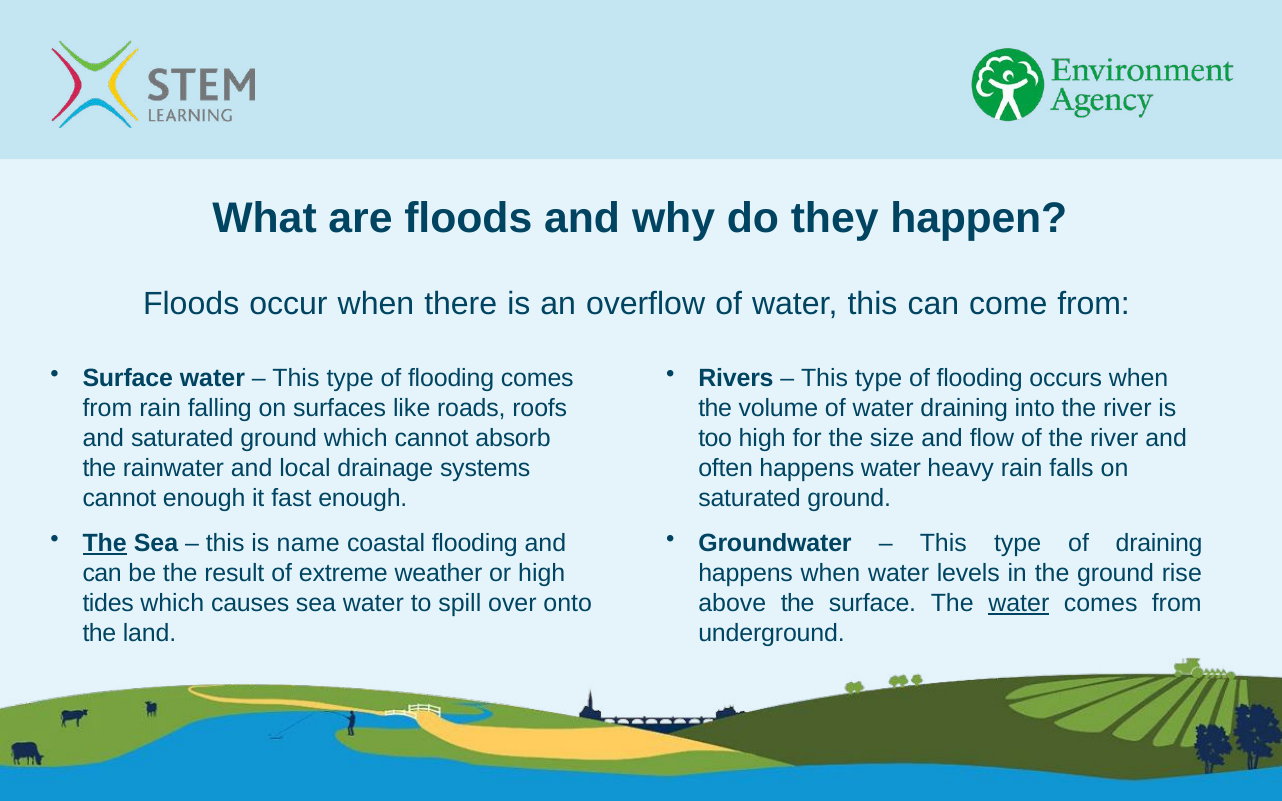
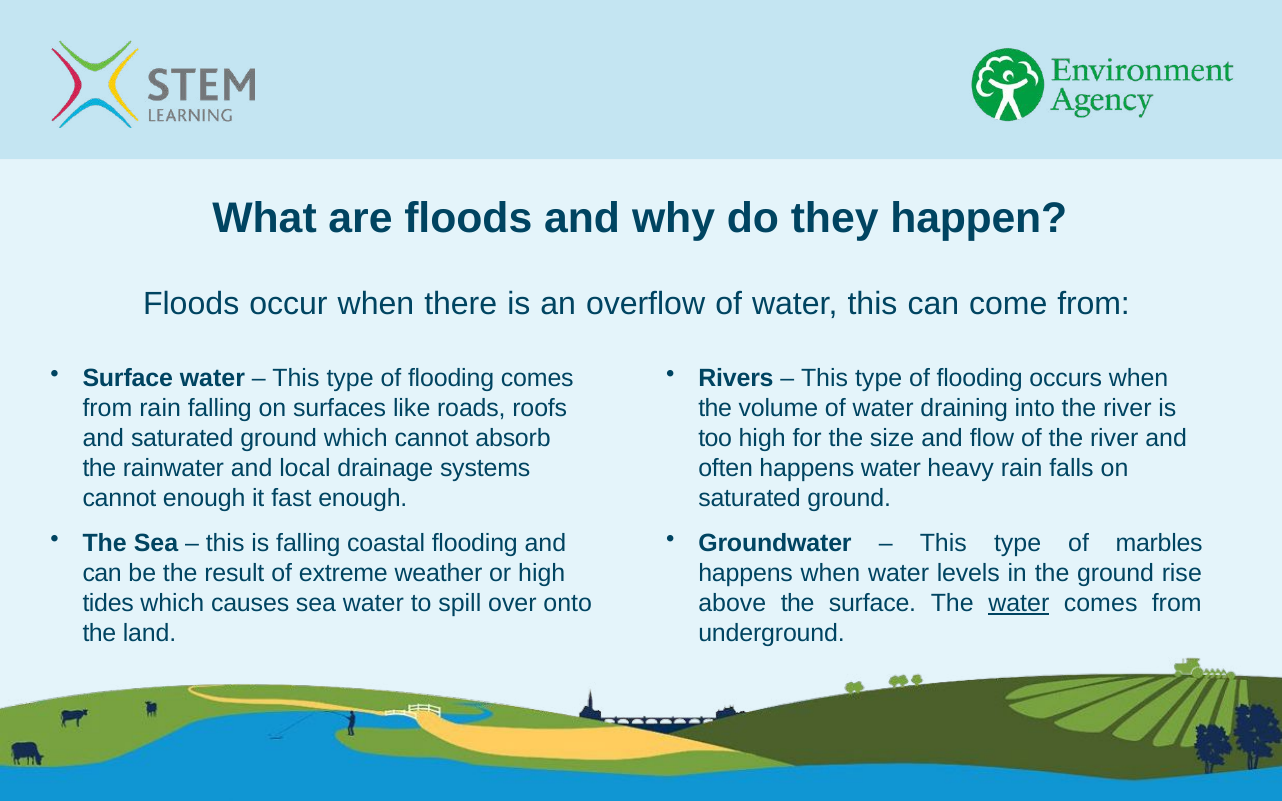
The at (105, 543) underline: present -> none
is name: name -> falling
of draining: draining -> marbles
